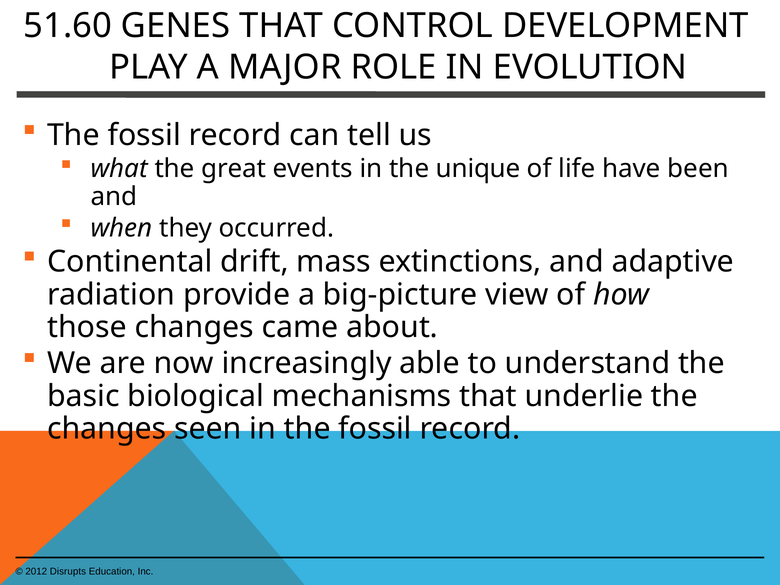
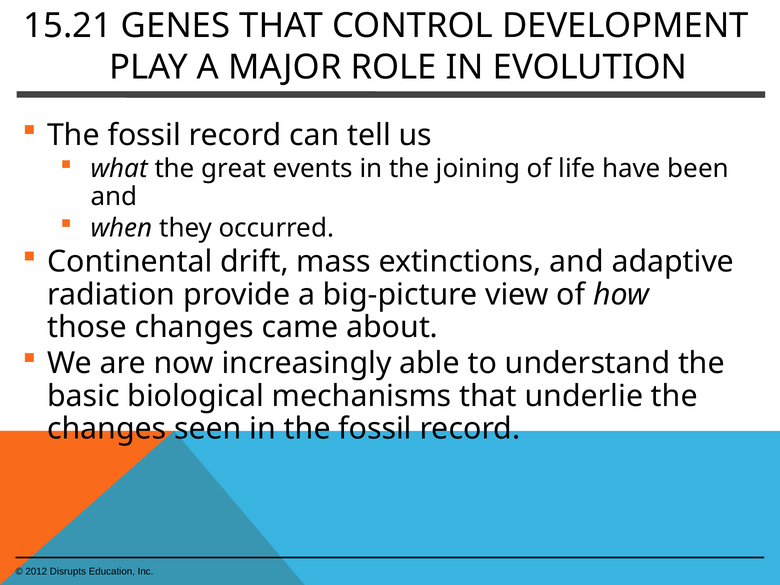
51.60: 51.60 -> 15.21
unique: unique -> joining
